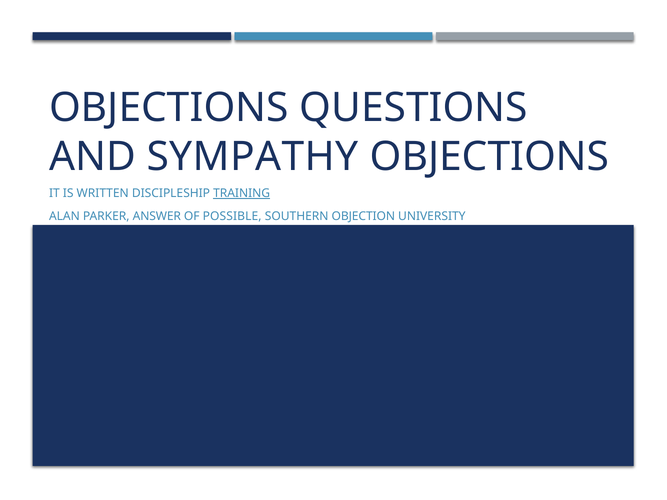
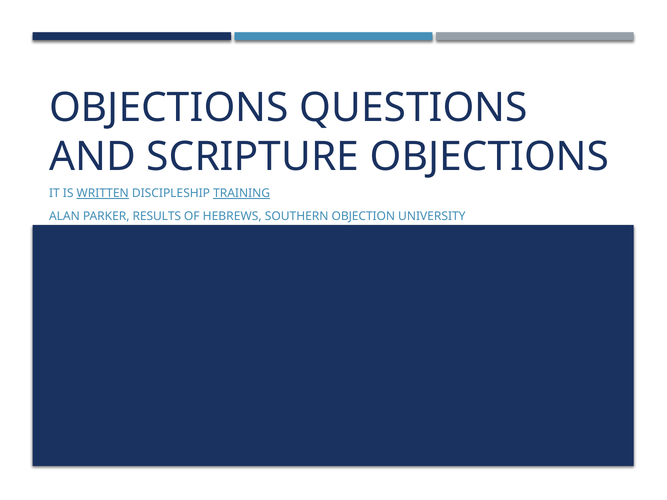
SYMPATHY: SYMPATHY -> SCRIPTURE
WRITTEN underline: none -> present
ANSWER: ANSWER -> RESULTS
POSSIBLE: POSSIBLE -> HEBREWS
